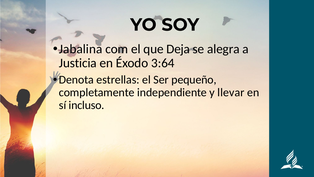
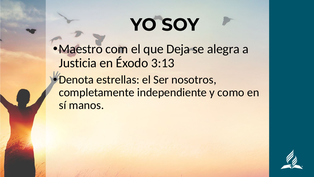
Jabalina: Jabalina -> Maestro
3:64: 3:64 -> 3:13
pequeño: pequeño -> nosotros
llevar: llevar -> como
incluso: incluso -> manos
